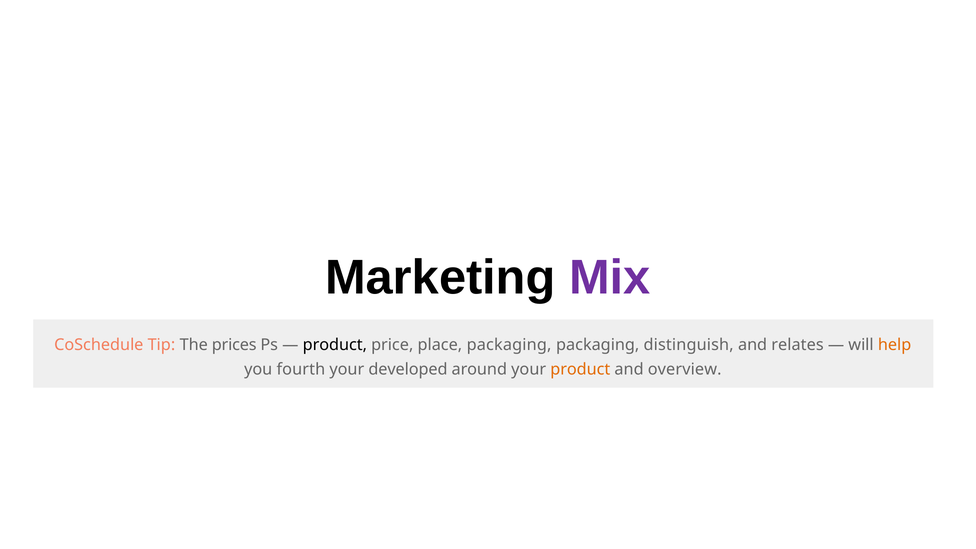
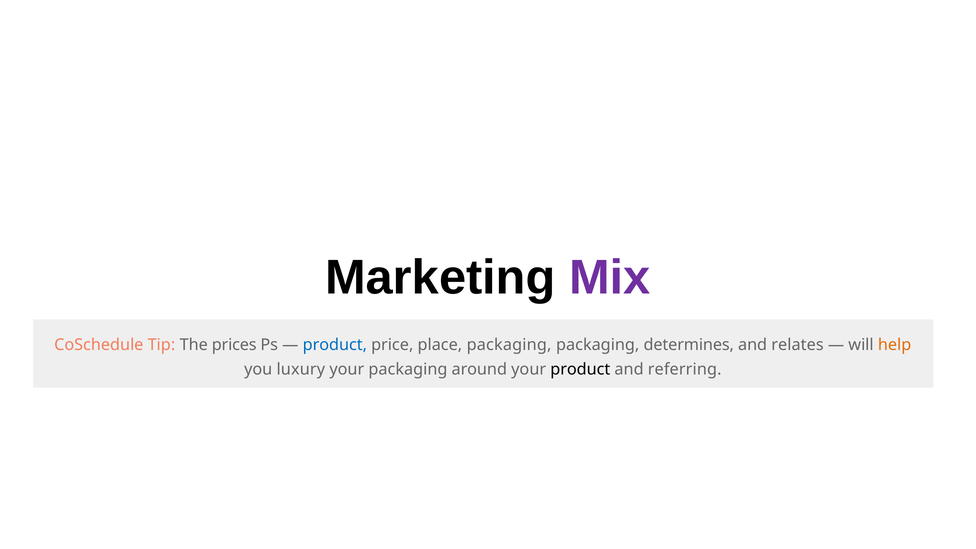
product at (335, 345) colour: black -> blue
distinguish: distinguish -> determines
fourth: fourth -> luxury
your developed: developed -> packaging
product at (580, 369) colour: orange -> black
overview: overview -> referring
